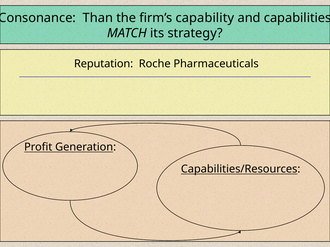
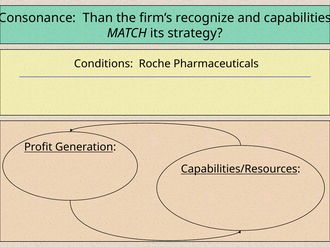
capability: capability -> recognize
Reputation: Reputation -> Conditions
